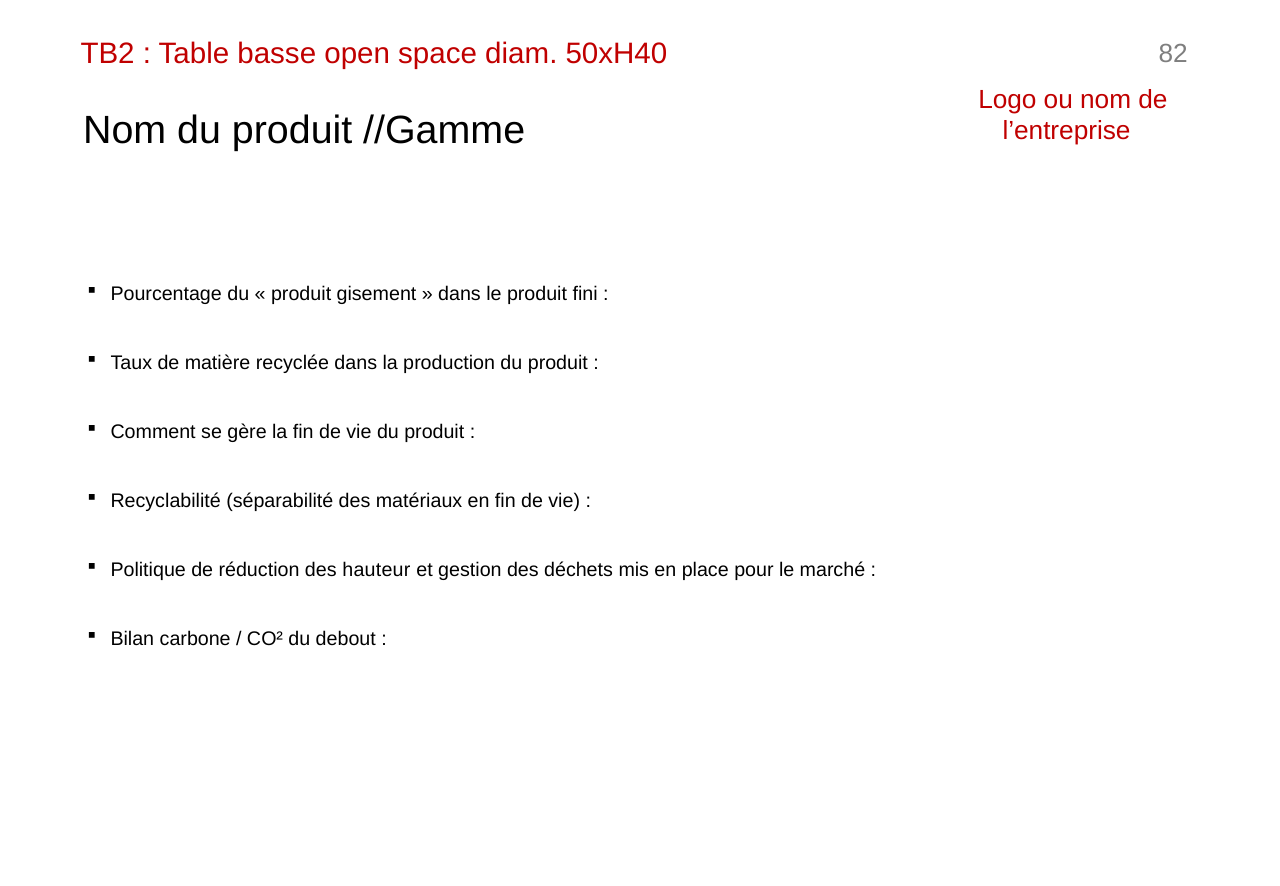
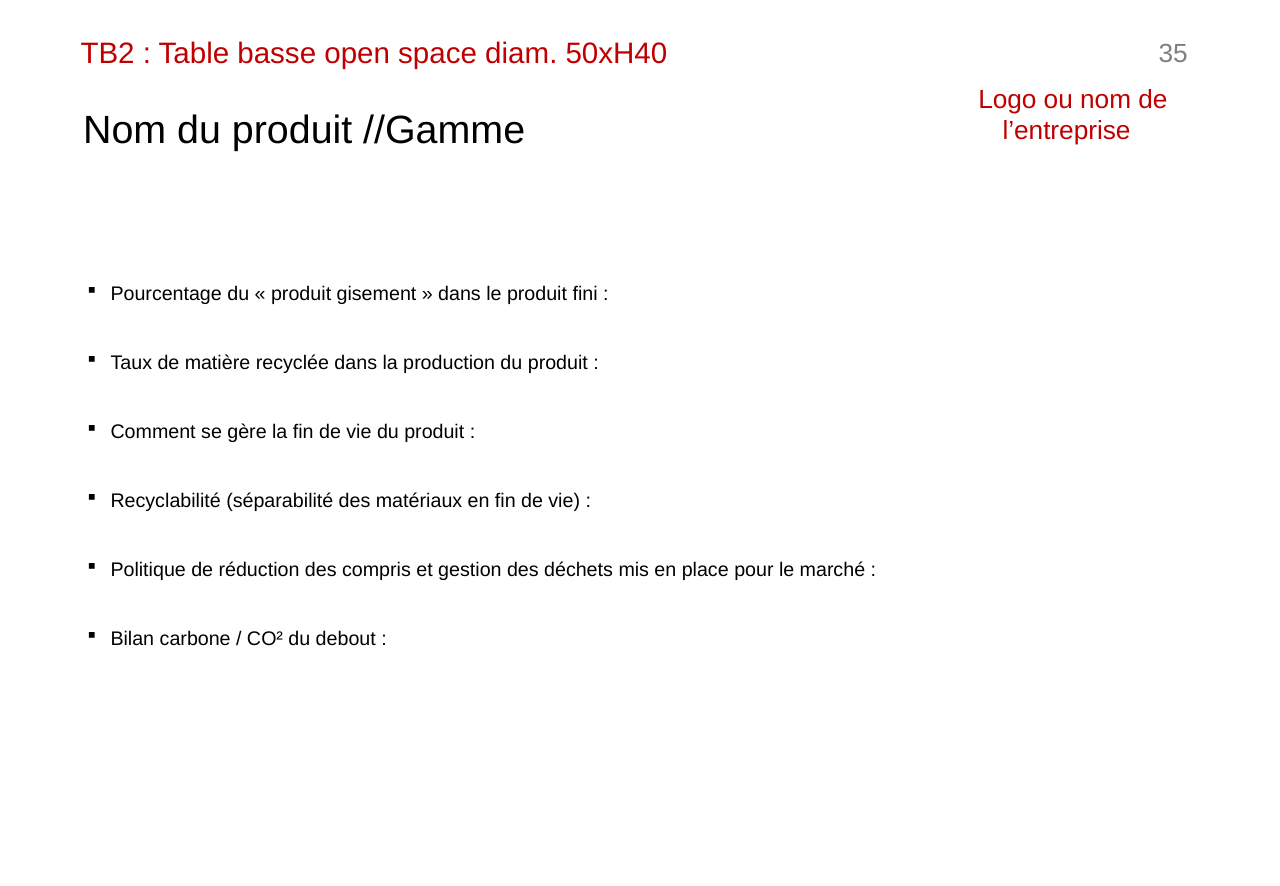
82: 82 -> 35
hauteur: hauteur -> compris
